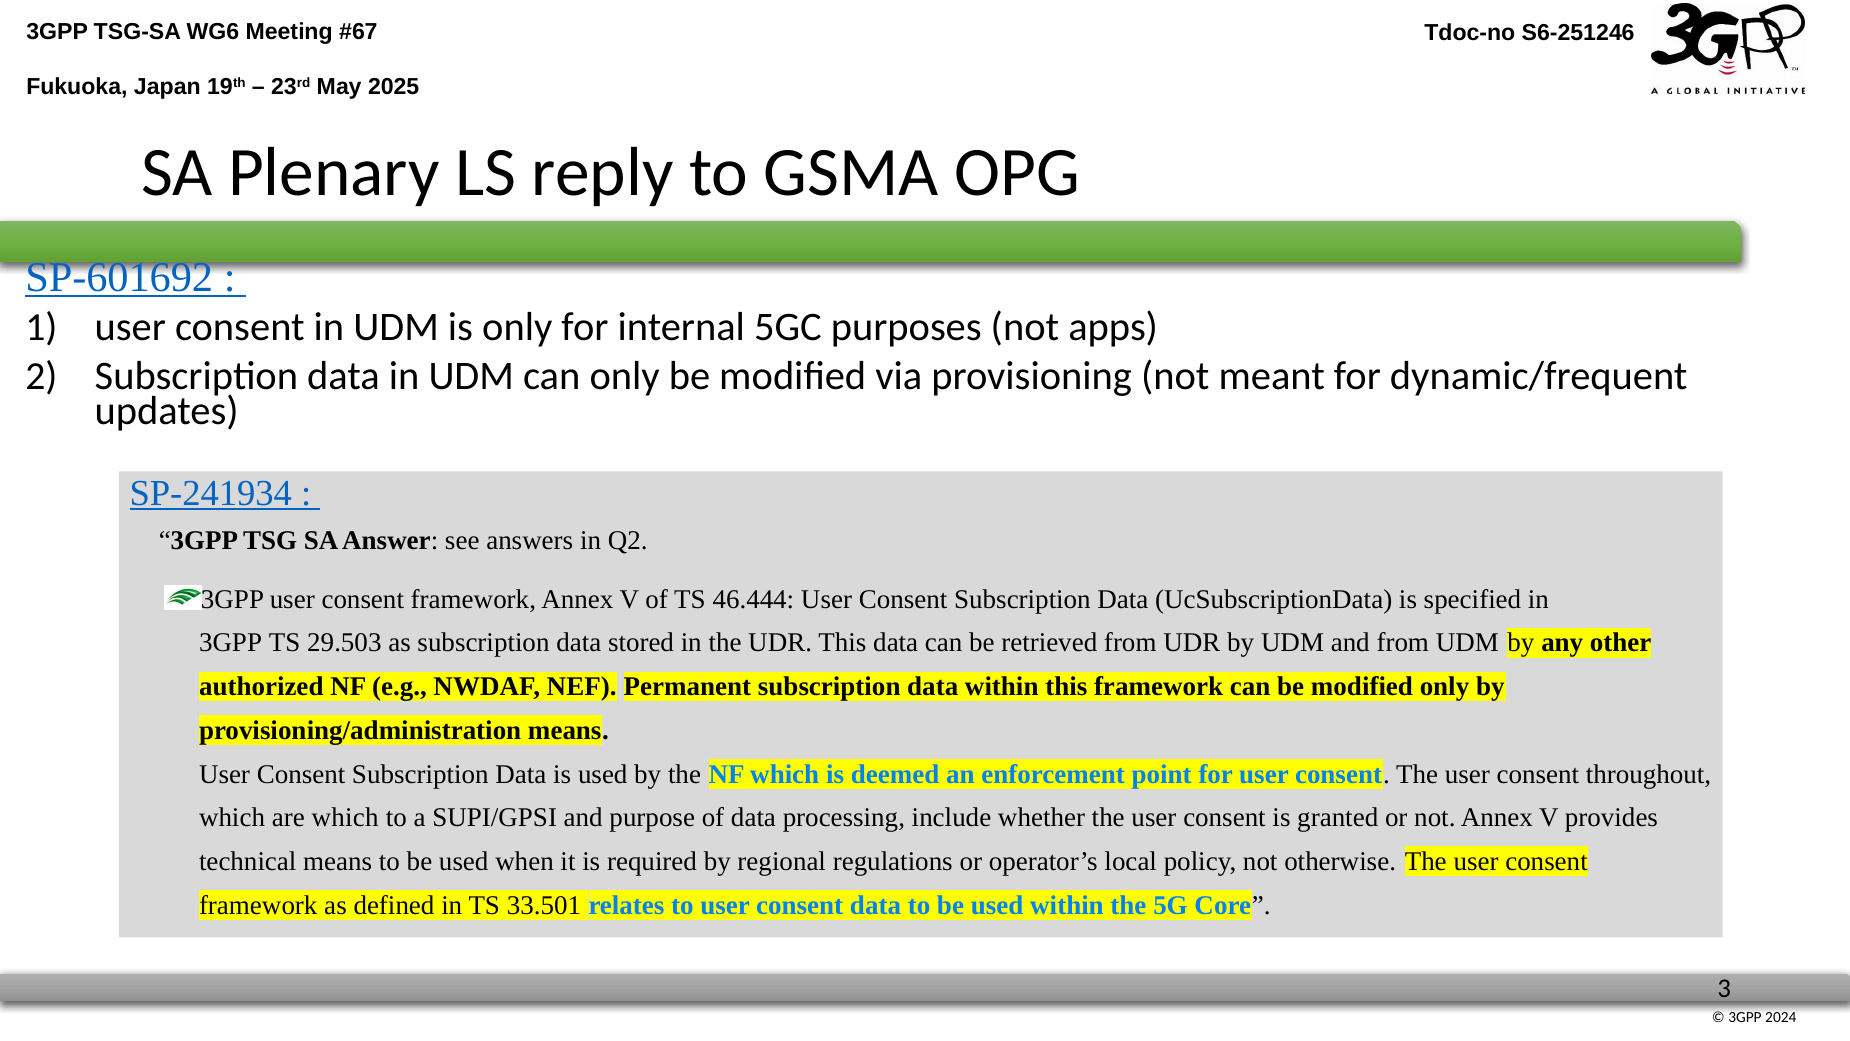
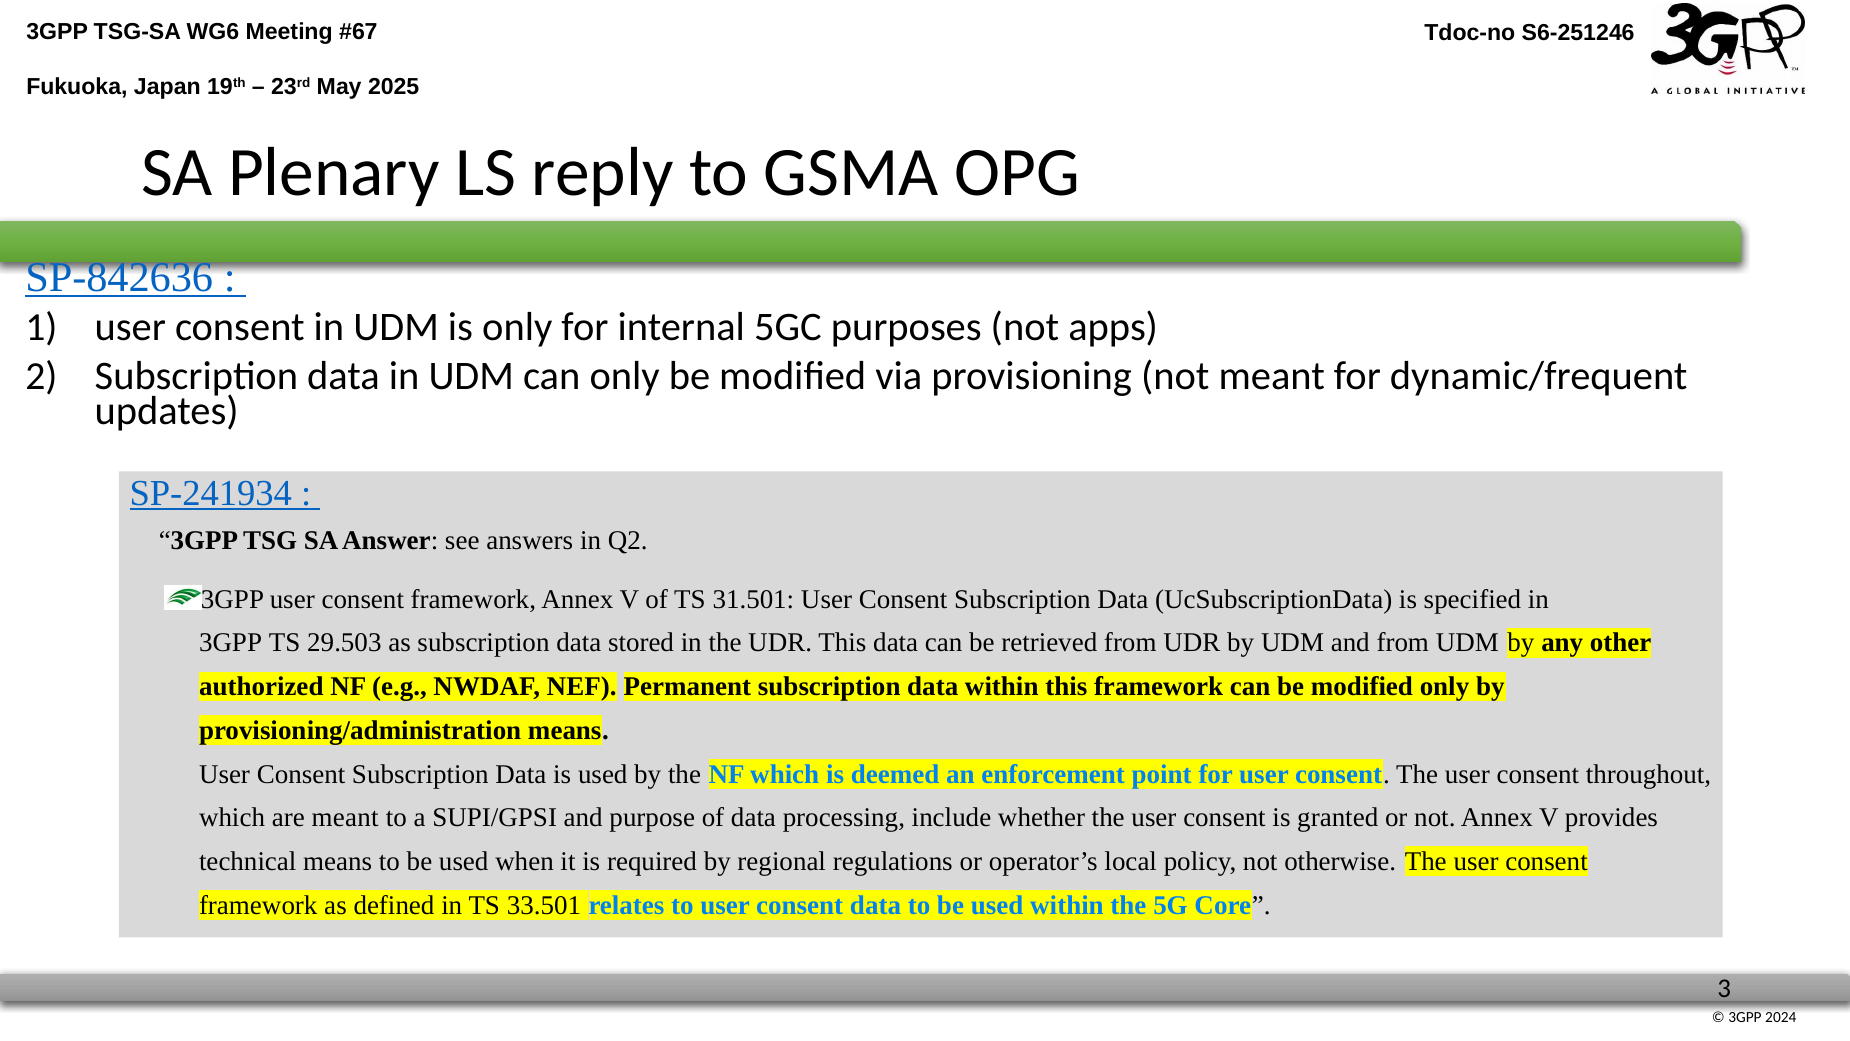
SP-601692: SP-601692 -> SP-842636
46.444: 46.444 -> 31.501
are which: which -> meant
